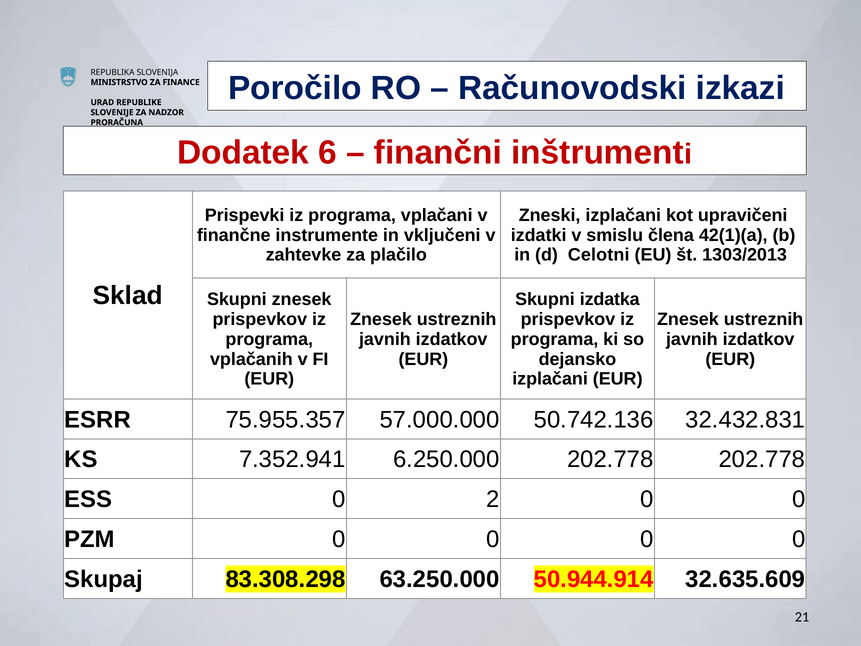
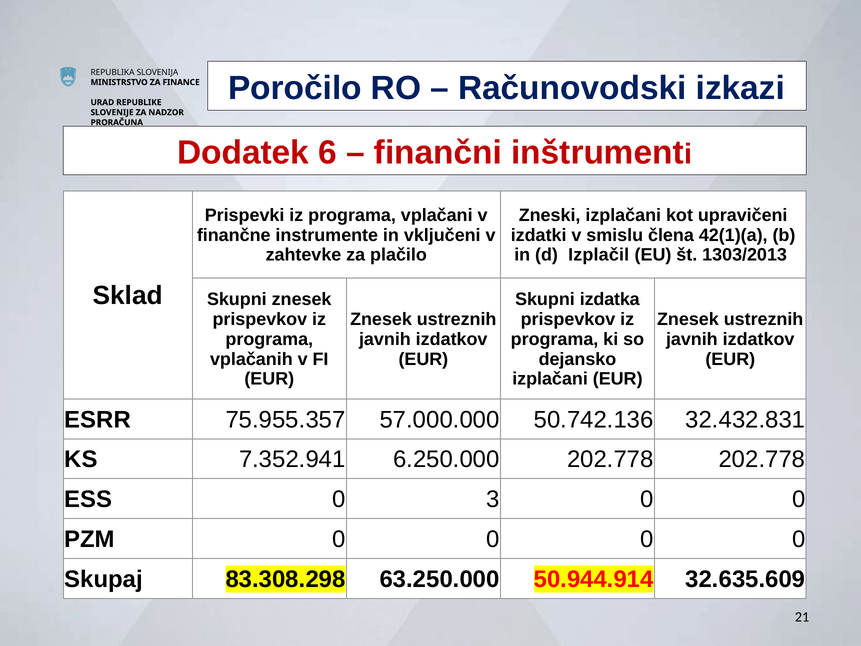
Celotni: Celotni -> Izplačil
2: 2 -> 3
